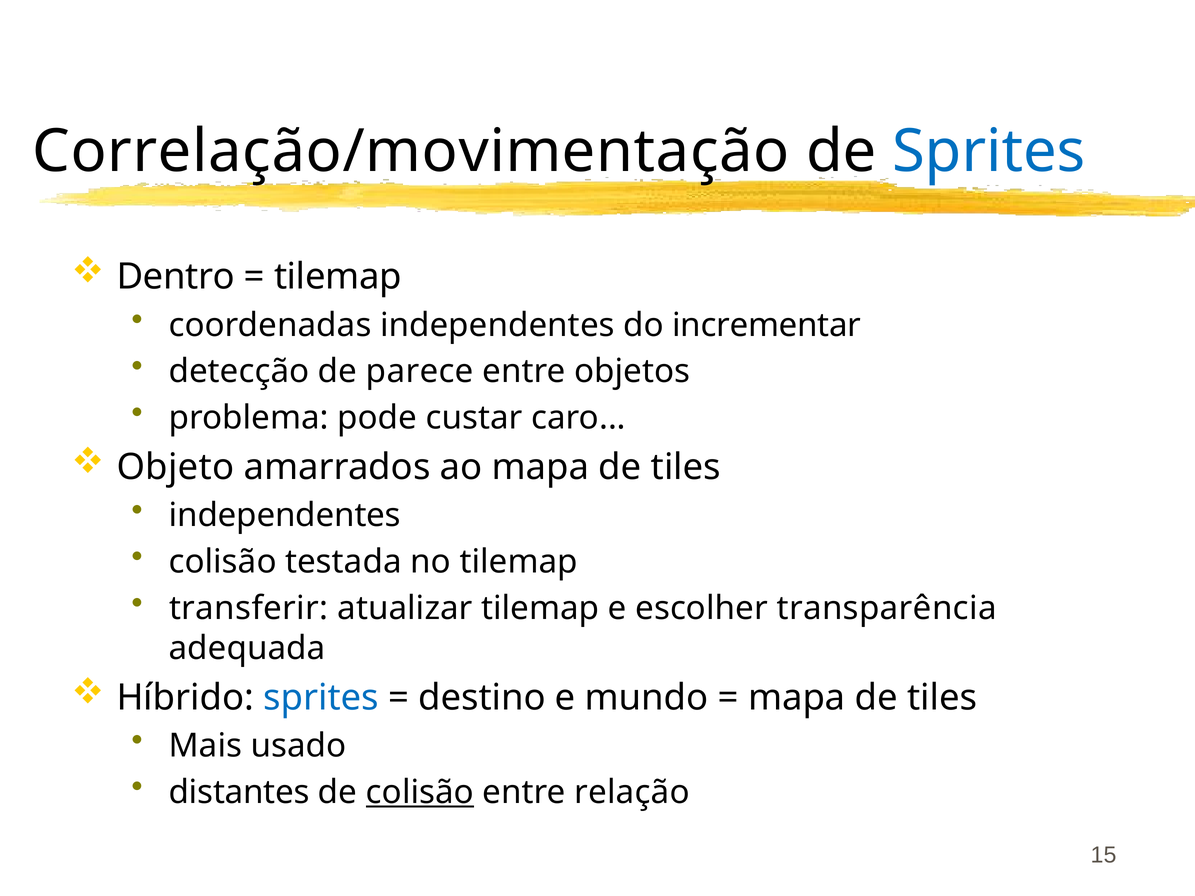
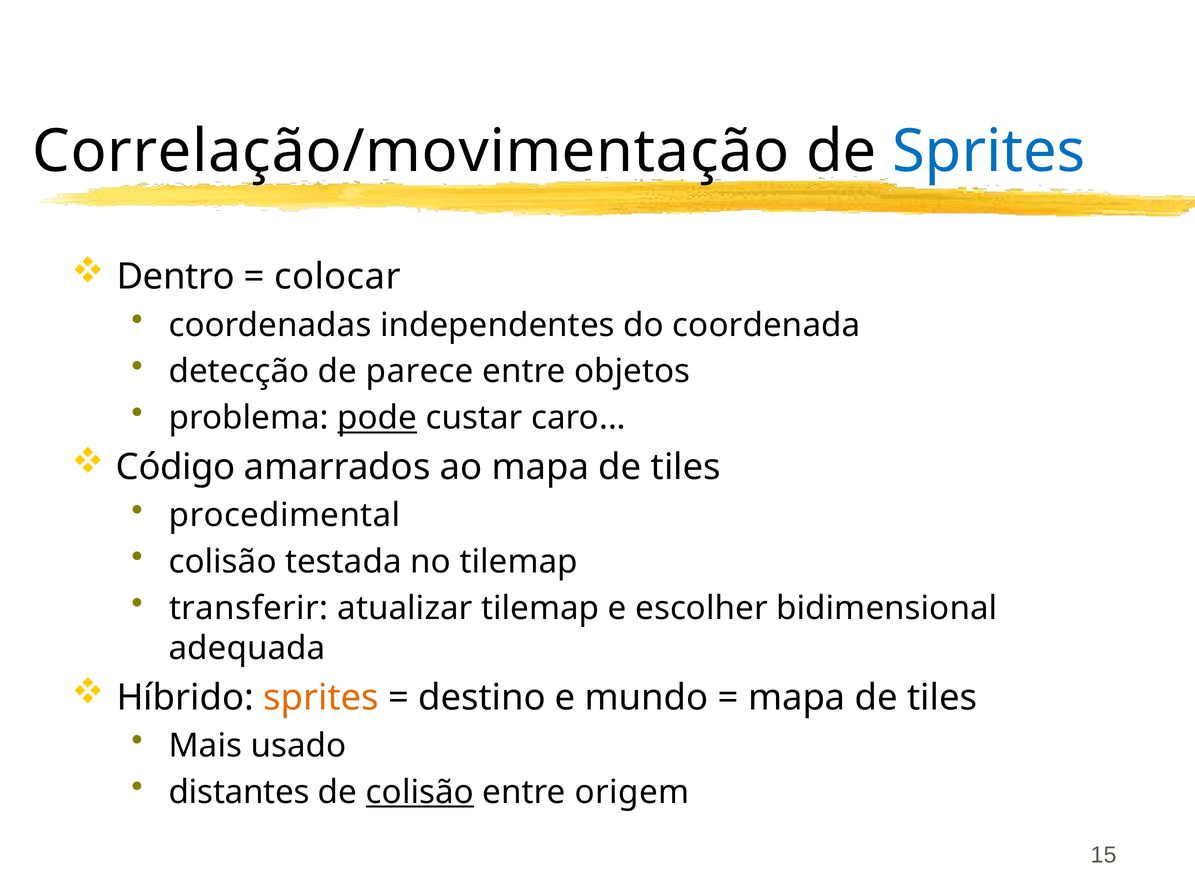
tilemap at (338, 277): tilemap -> colocar
incrementar: incrementar -> coordenada
pode underline: none -> present
Objeto: Objeto -> Código
independentes at (285, 516): independentes -> procedimental
transparência: transparência -> bidimensional
sprites at (321, 698) colour: blue -> orange
relação: relação -> origem
